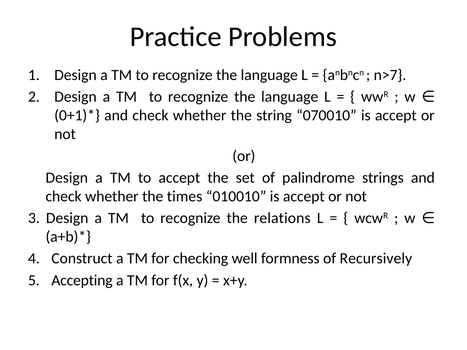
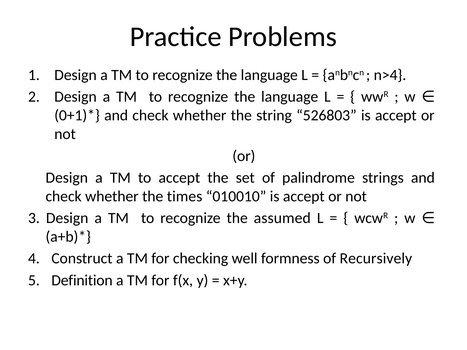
n>7: n>7 -> n>4
070010: 070010 -> 526803
relations: relations -> assumed
Accepting: Accepting -> Definition
